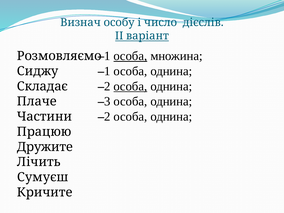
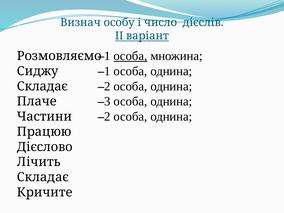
особа at (130, 86) underline: present -> none
Дружите: Дружите -> Дієслово
Сумуєш at (43, 177): Сумуєш -> Складає
